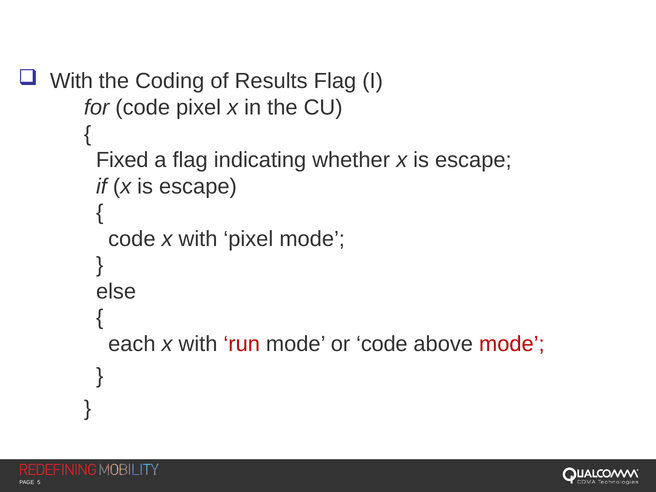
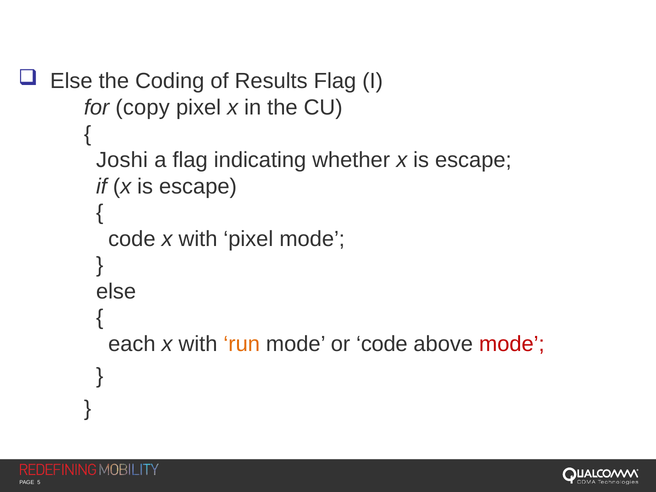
With at (71, 81): With -> Else
for code: code -> copy
Fixed: Fixed -> Joshi
run colour: red -> orange
